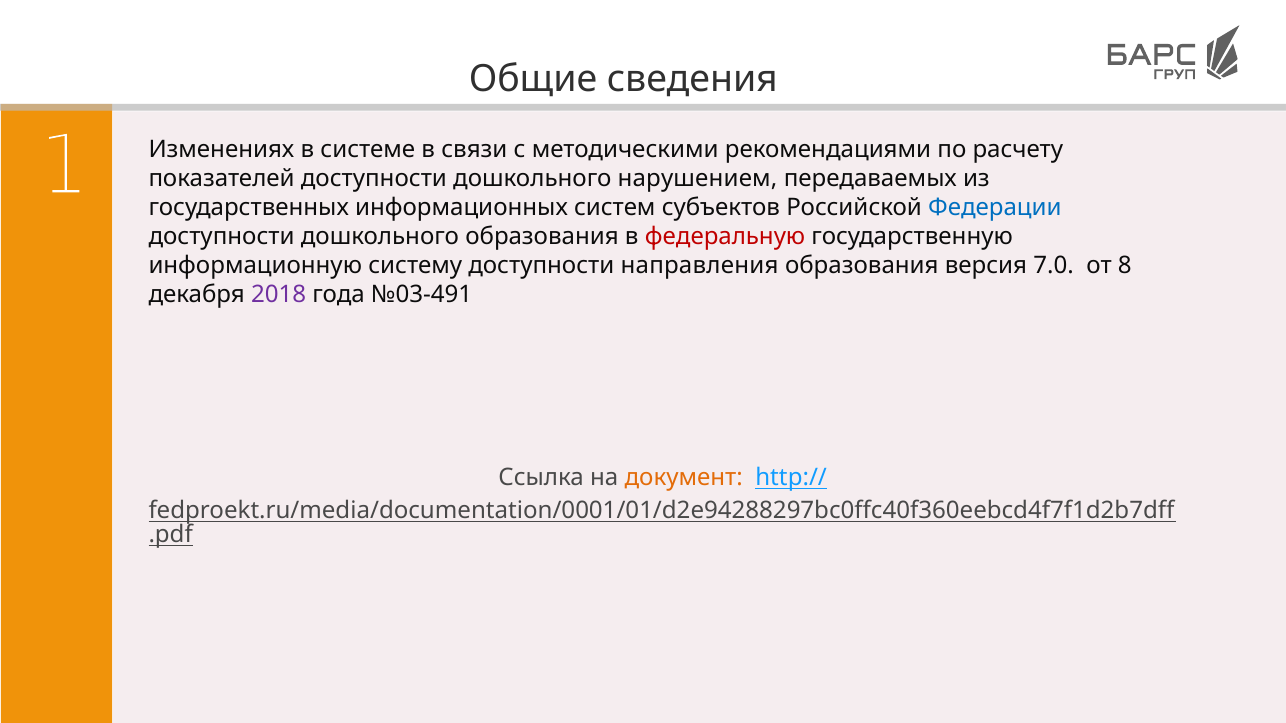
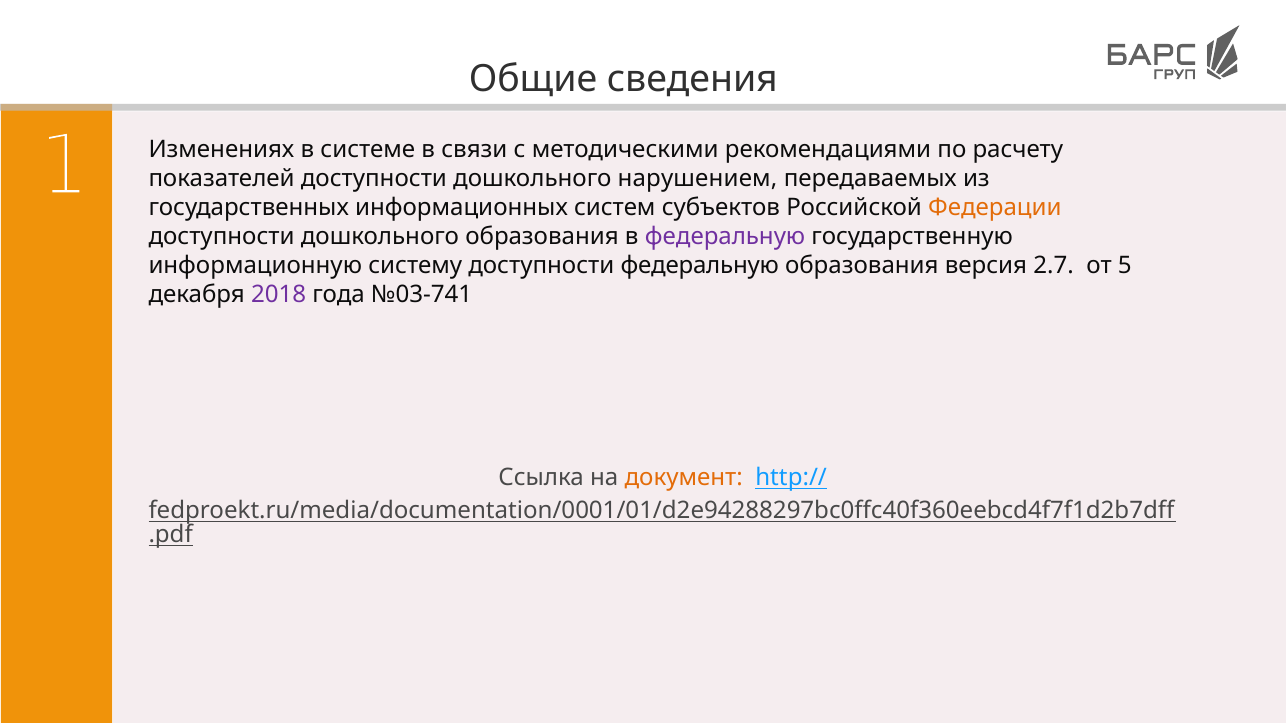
Федерации colour: blue -> orange
федеральную at (725, 237) colour: red -> purple
доступности направления: направления -> федеральную
7.0: 7.0 -> 2.7
8: 8 -> 5
№03-491: №03-491 -> №03-741
